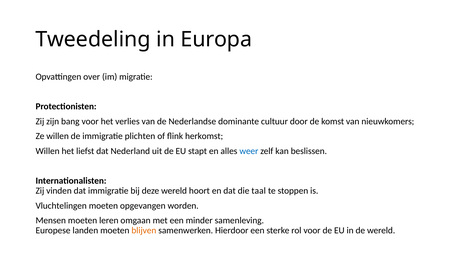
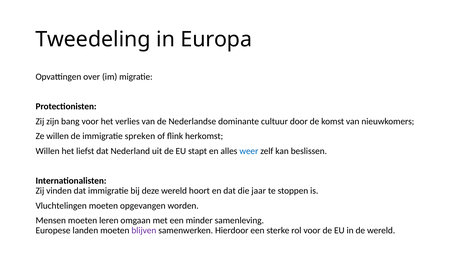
plichten: plichten -> spreken
taal: taal -> jaar
blijven colour: orange -> purple
